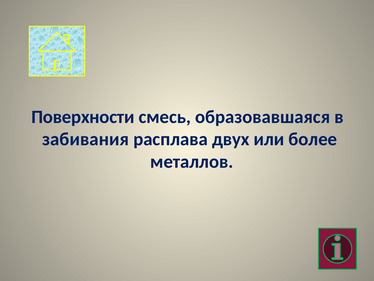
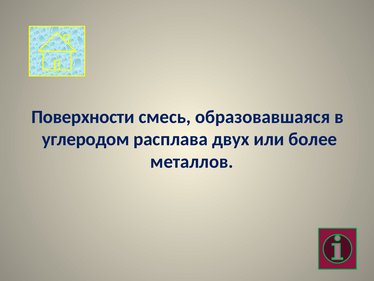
забивания: забивания -> углеродом
